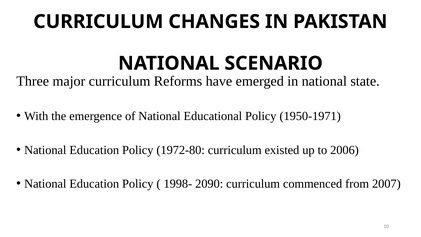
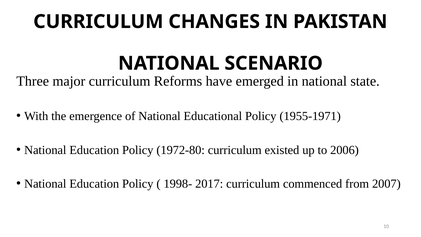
1950-1971: 1950-1971 -> 1955-1971
2090: 2090 -> 2017
